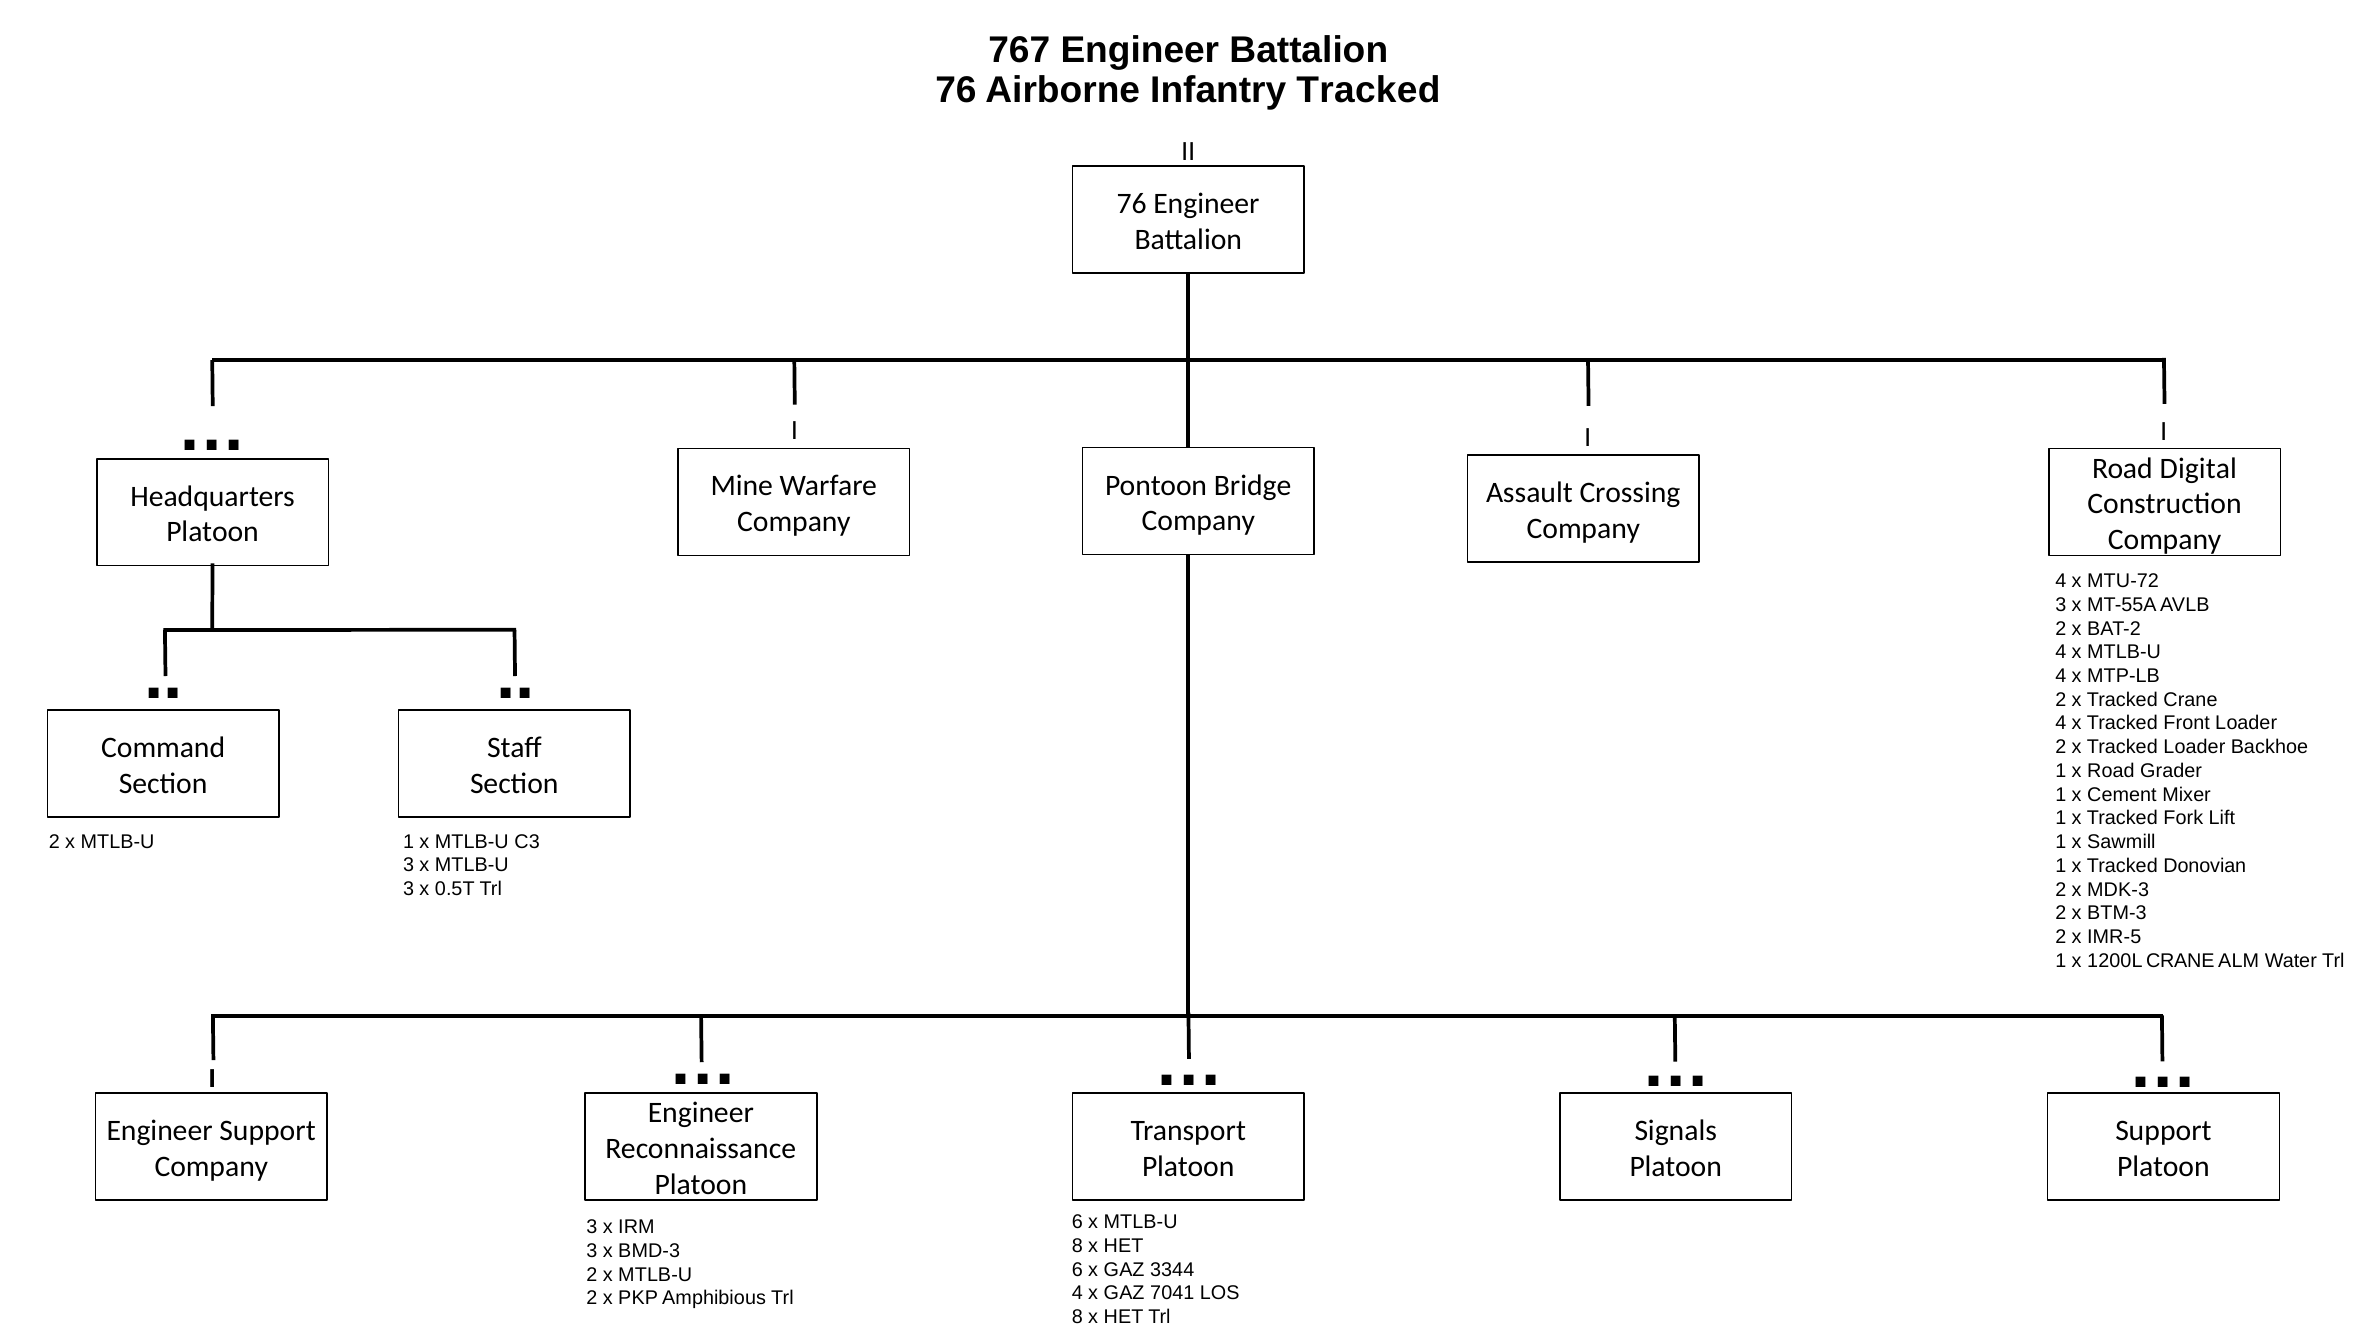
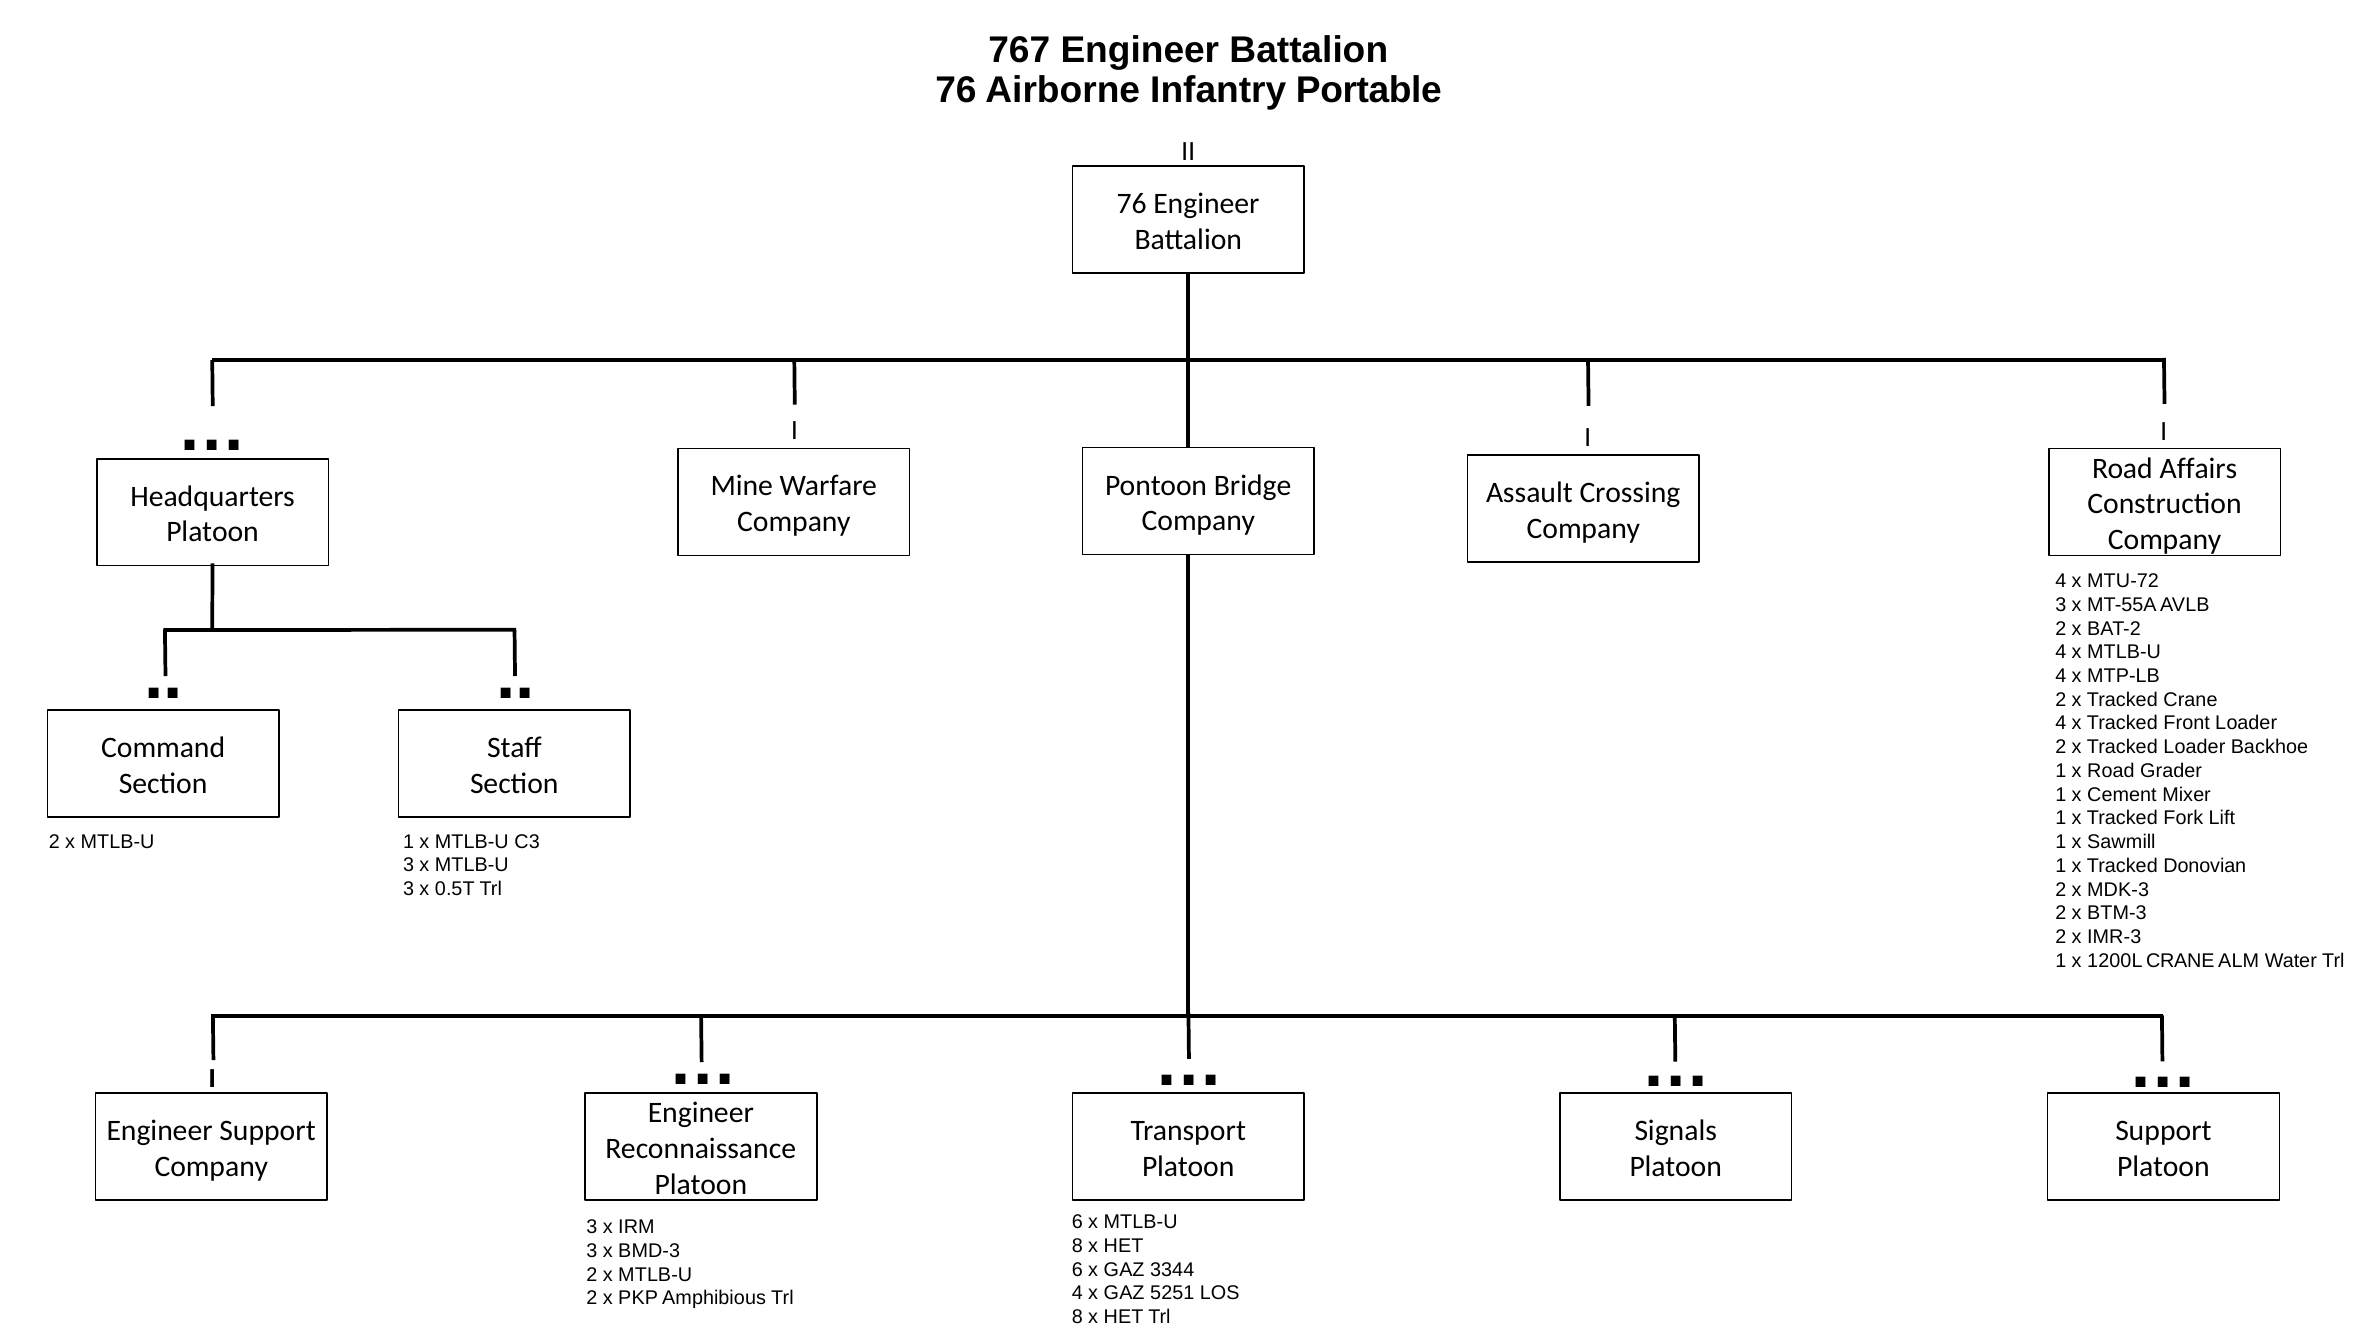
Infantry Tracked: Tracked -> Portable
Digital: Digital -> Affairs
IMR-5: IMR-5 -> IMR-3
7041: 7041 -> 5251
